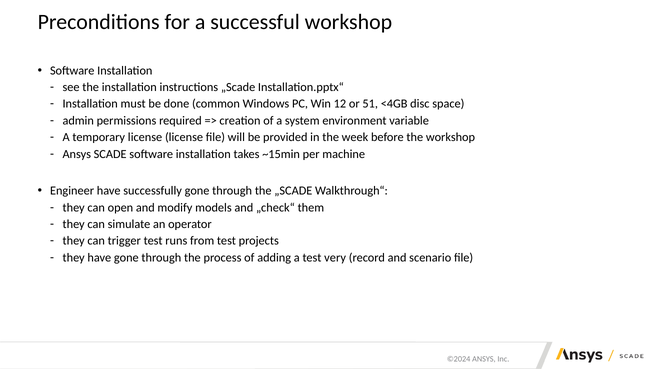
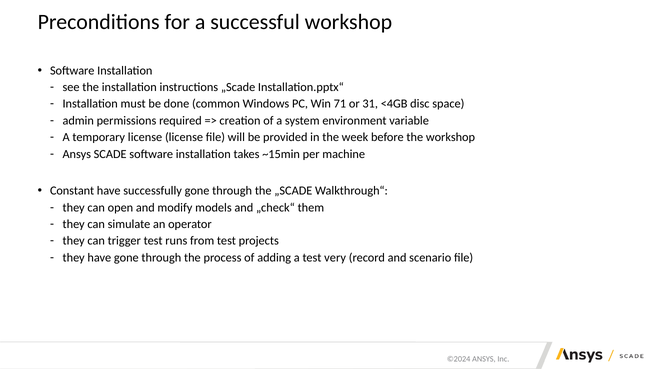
12: 12 -> 71
51: 51 -> 31
Engineer: Engineer -> Constant
